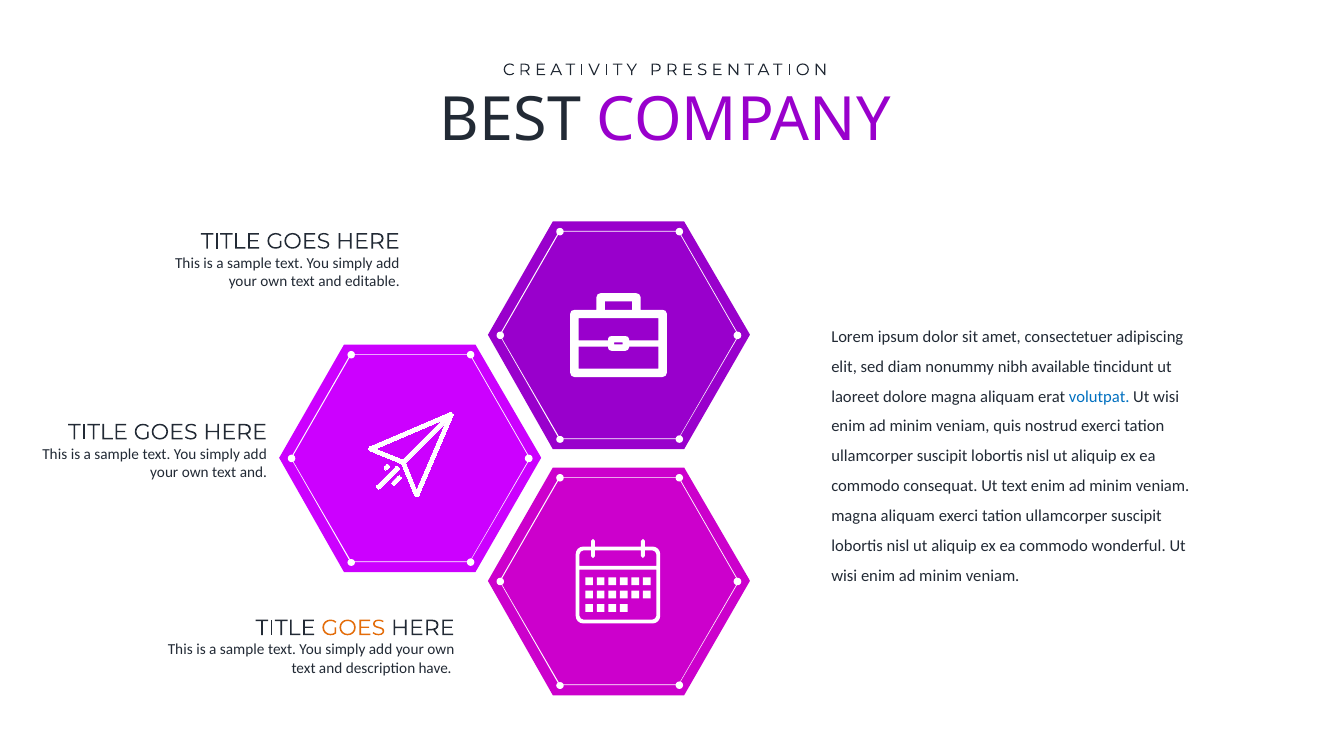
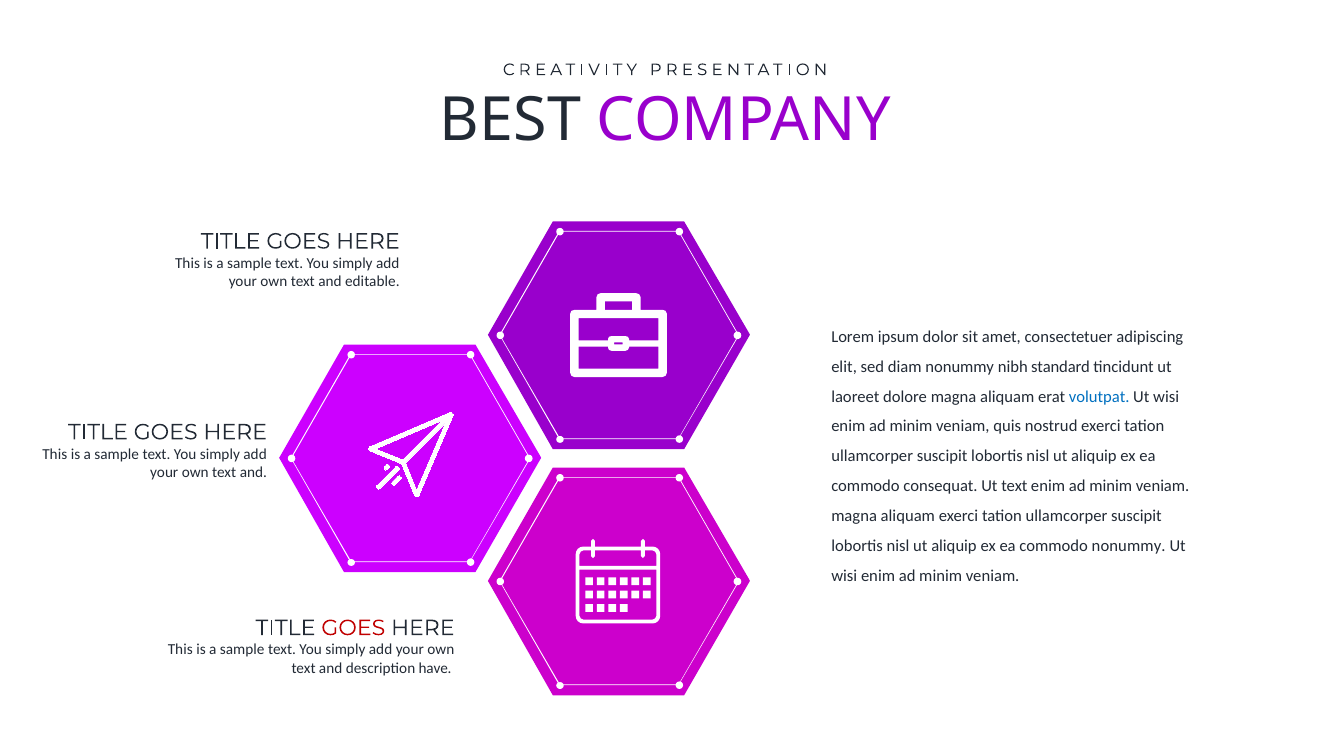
available: available -> standard
commodo wonderful: wonderful -> nonummy
GOES at (353, 628) colour: orange -> red
